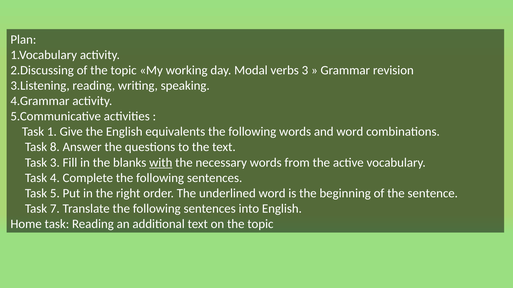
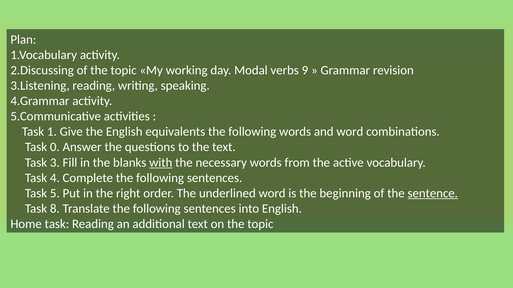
verbs 3: 3 -> 9
8: 8 -> 0
sentence underline: none -> present
7: 7 -> 8
